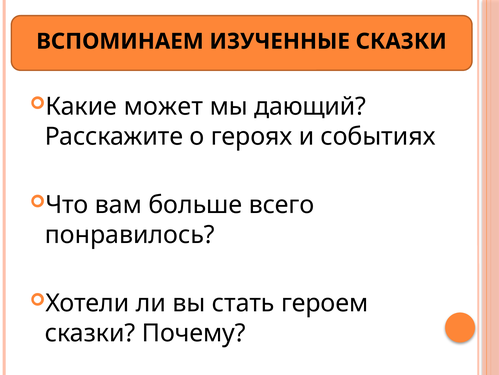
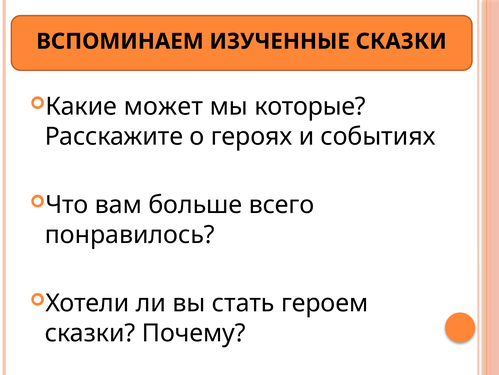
дающий: дающий -> которые
